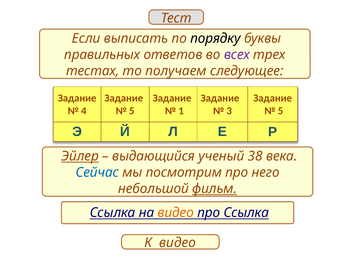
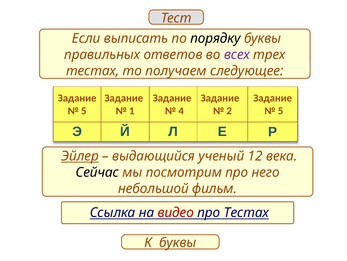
4 at (84, 111): 4 -> 5
5 at (132, 111): 5 -> 1
1: 1 -> 4
3: 3 -> 2
38: 38 -> 12
Сейчас colour: blue -> black
фильм underline: present -> none
видео at (176, 212) colour: orange -> red
про Ссылка: Ссылка -> Тестах
К видео: видео -> буквы
